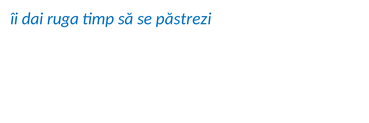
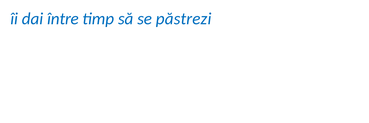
ruga: ruga -> între
